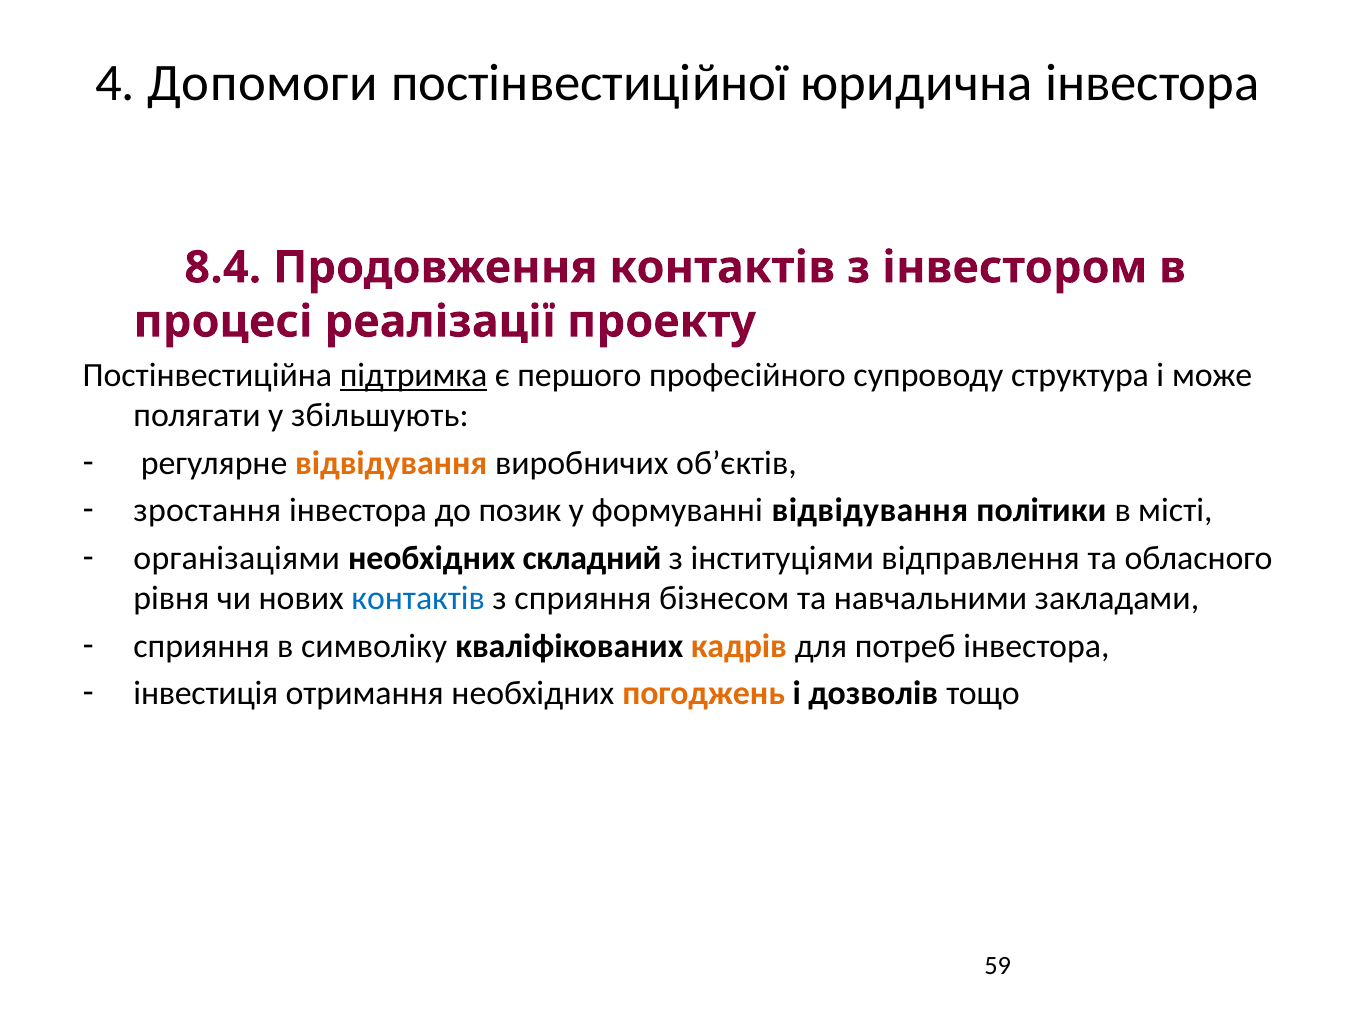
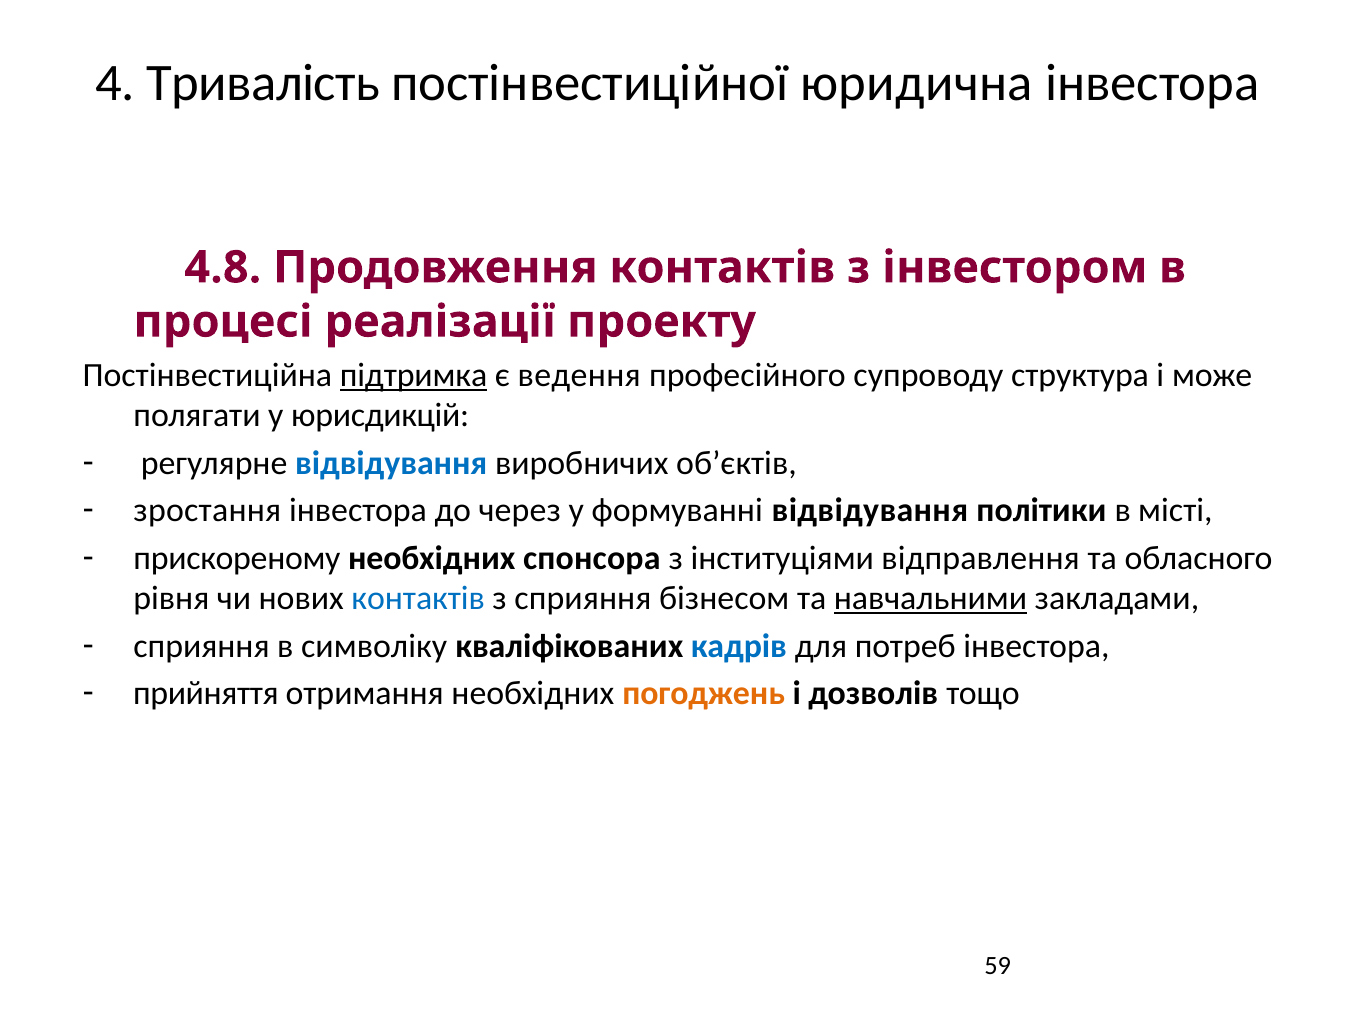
Допомоги: Допомоги -> Тривалість
8.4: 8.4 -> 4.8
першого: першого -> ведення
збільшують: збільшують -> юрисдикцій
відвідування at (391, 463) colour: orange -> blue
позик: позик -> через
організаціями: організаціями -> прискореному
складний: складний -> спонсора
навчальними underline: none -> present
кадрів colour: orange -> blue
інвестиція: інвестиція -> прийняття
